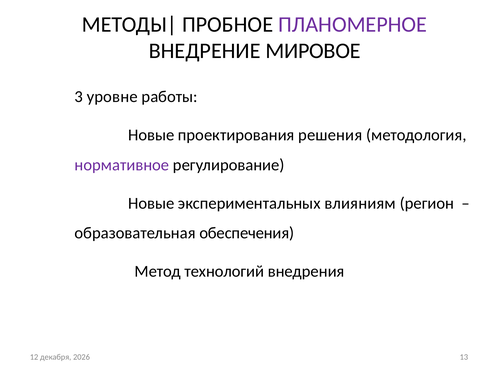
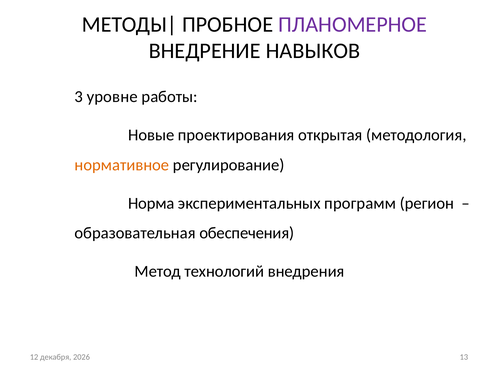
МИРОВОЕ: МИРОВОЕ -> НАВЫКОВ
решения: решения -> открытая
нормативное colour: purple -> orange
Новые at (151, 203): Новые -> Норма
влияниям: влияниям -> программ
